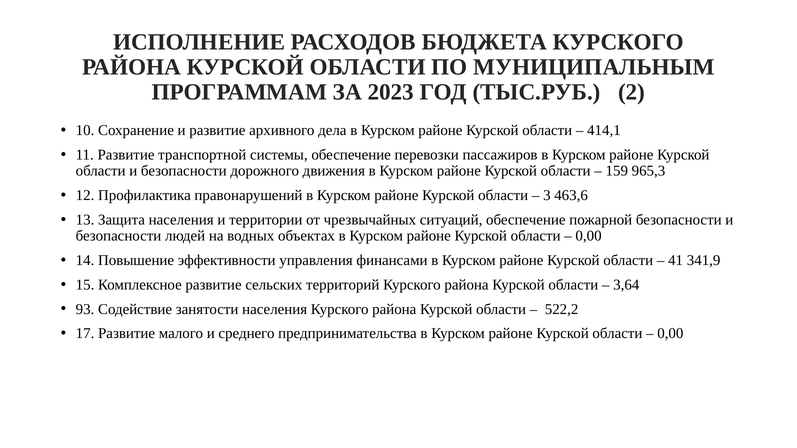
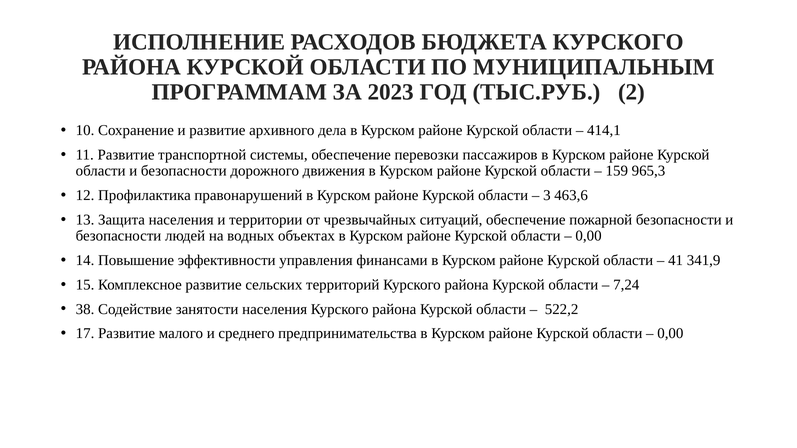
3,64: 3,64 -> 7,24
93: 93 -> 38
